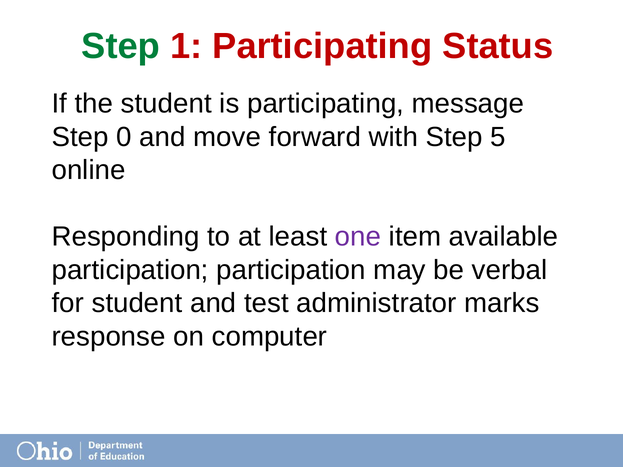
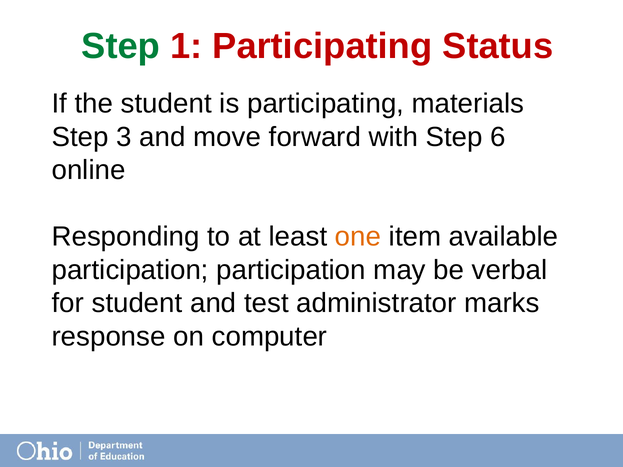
message: message -> materials
0: 0 -> 3
5: 5 -> 6
one colour: purple -> orange
